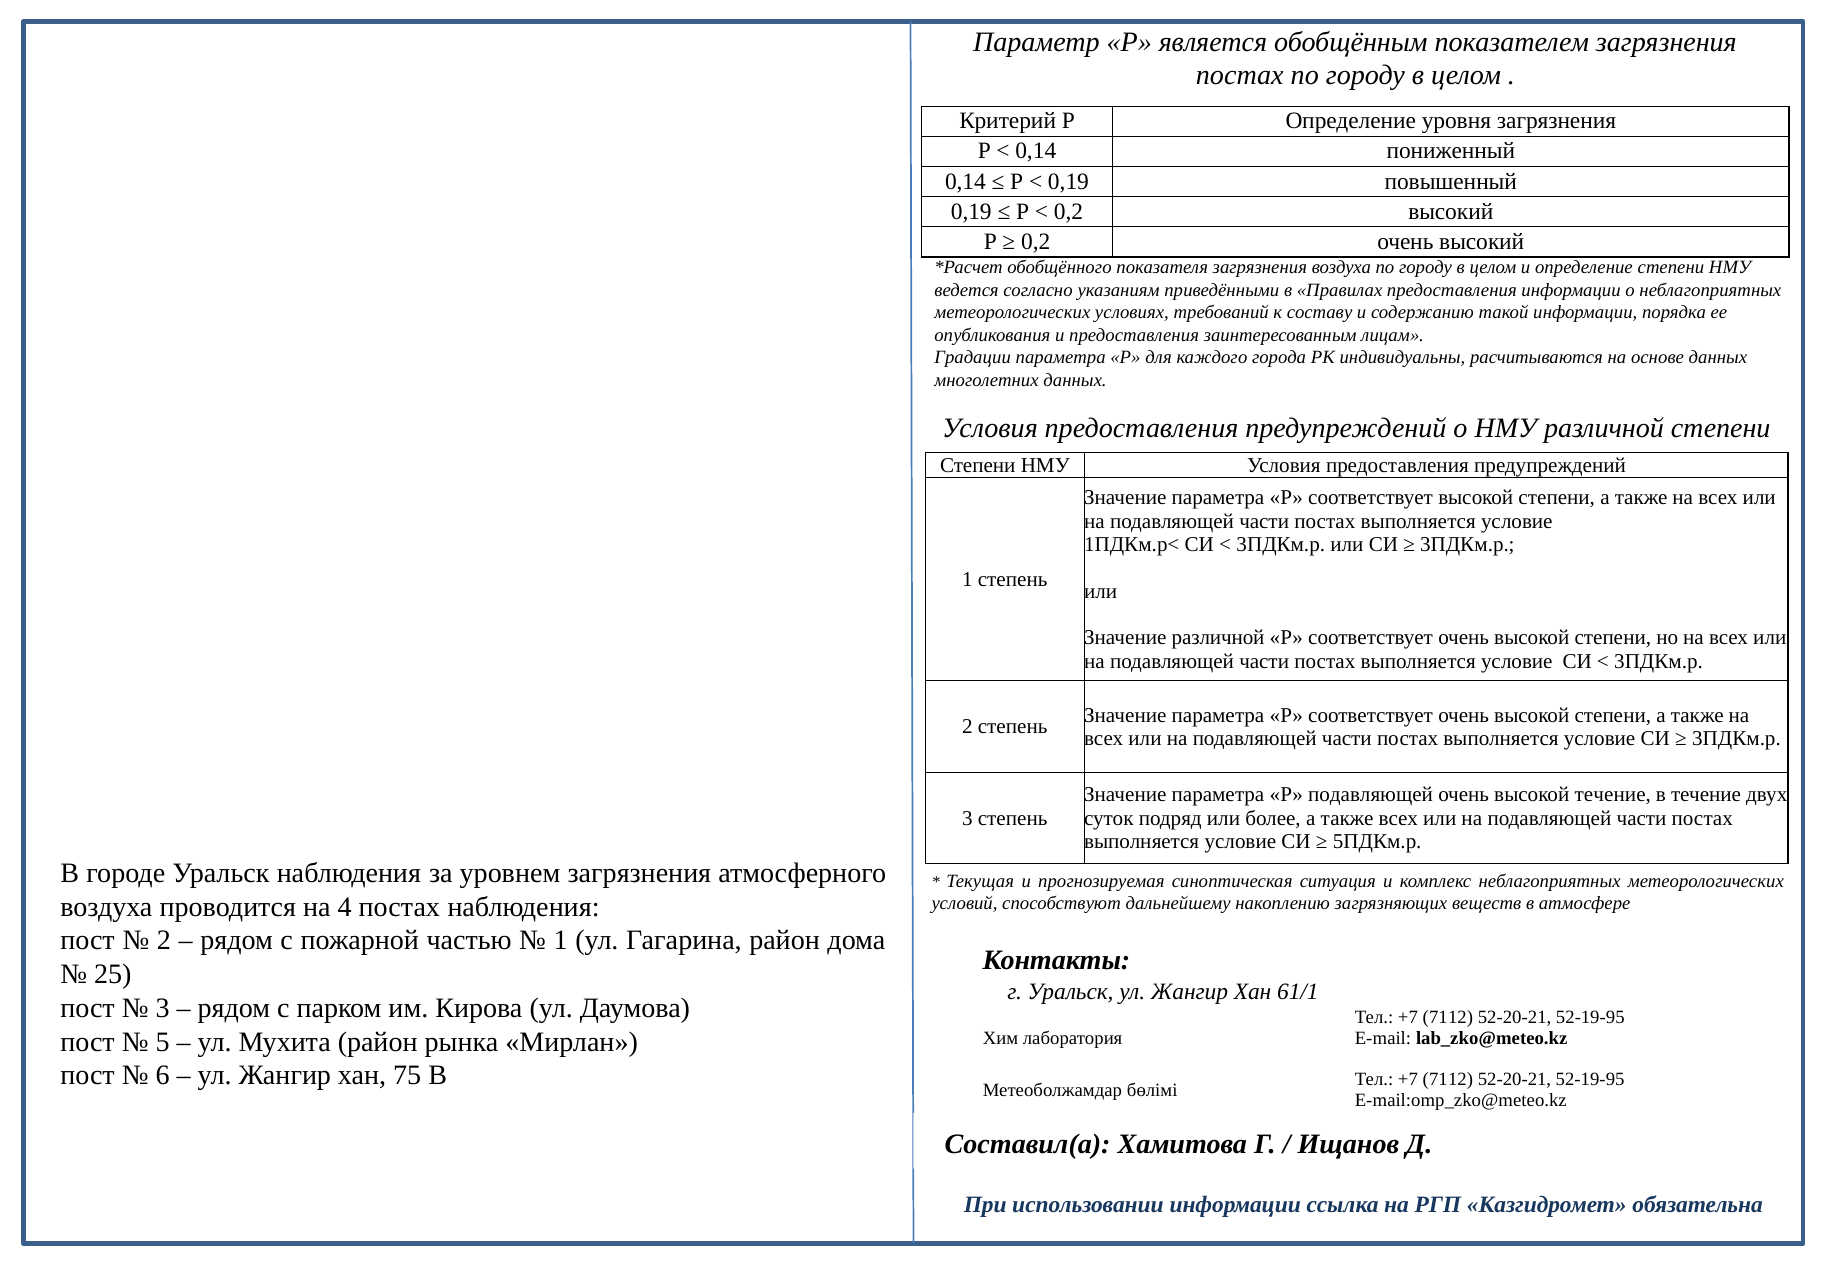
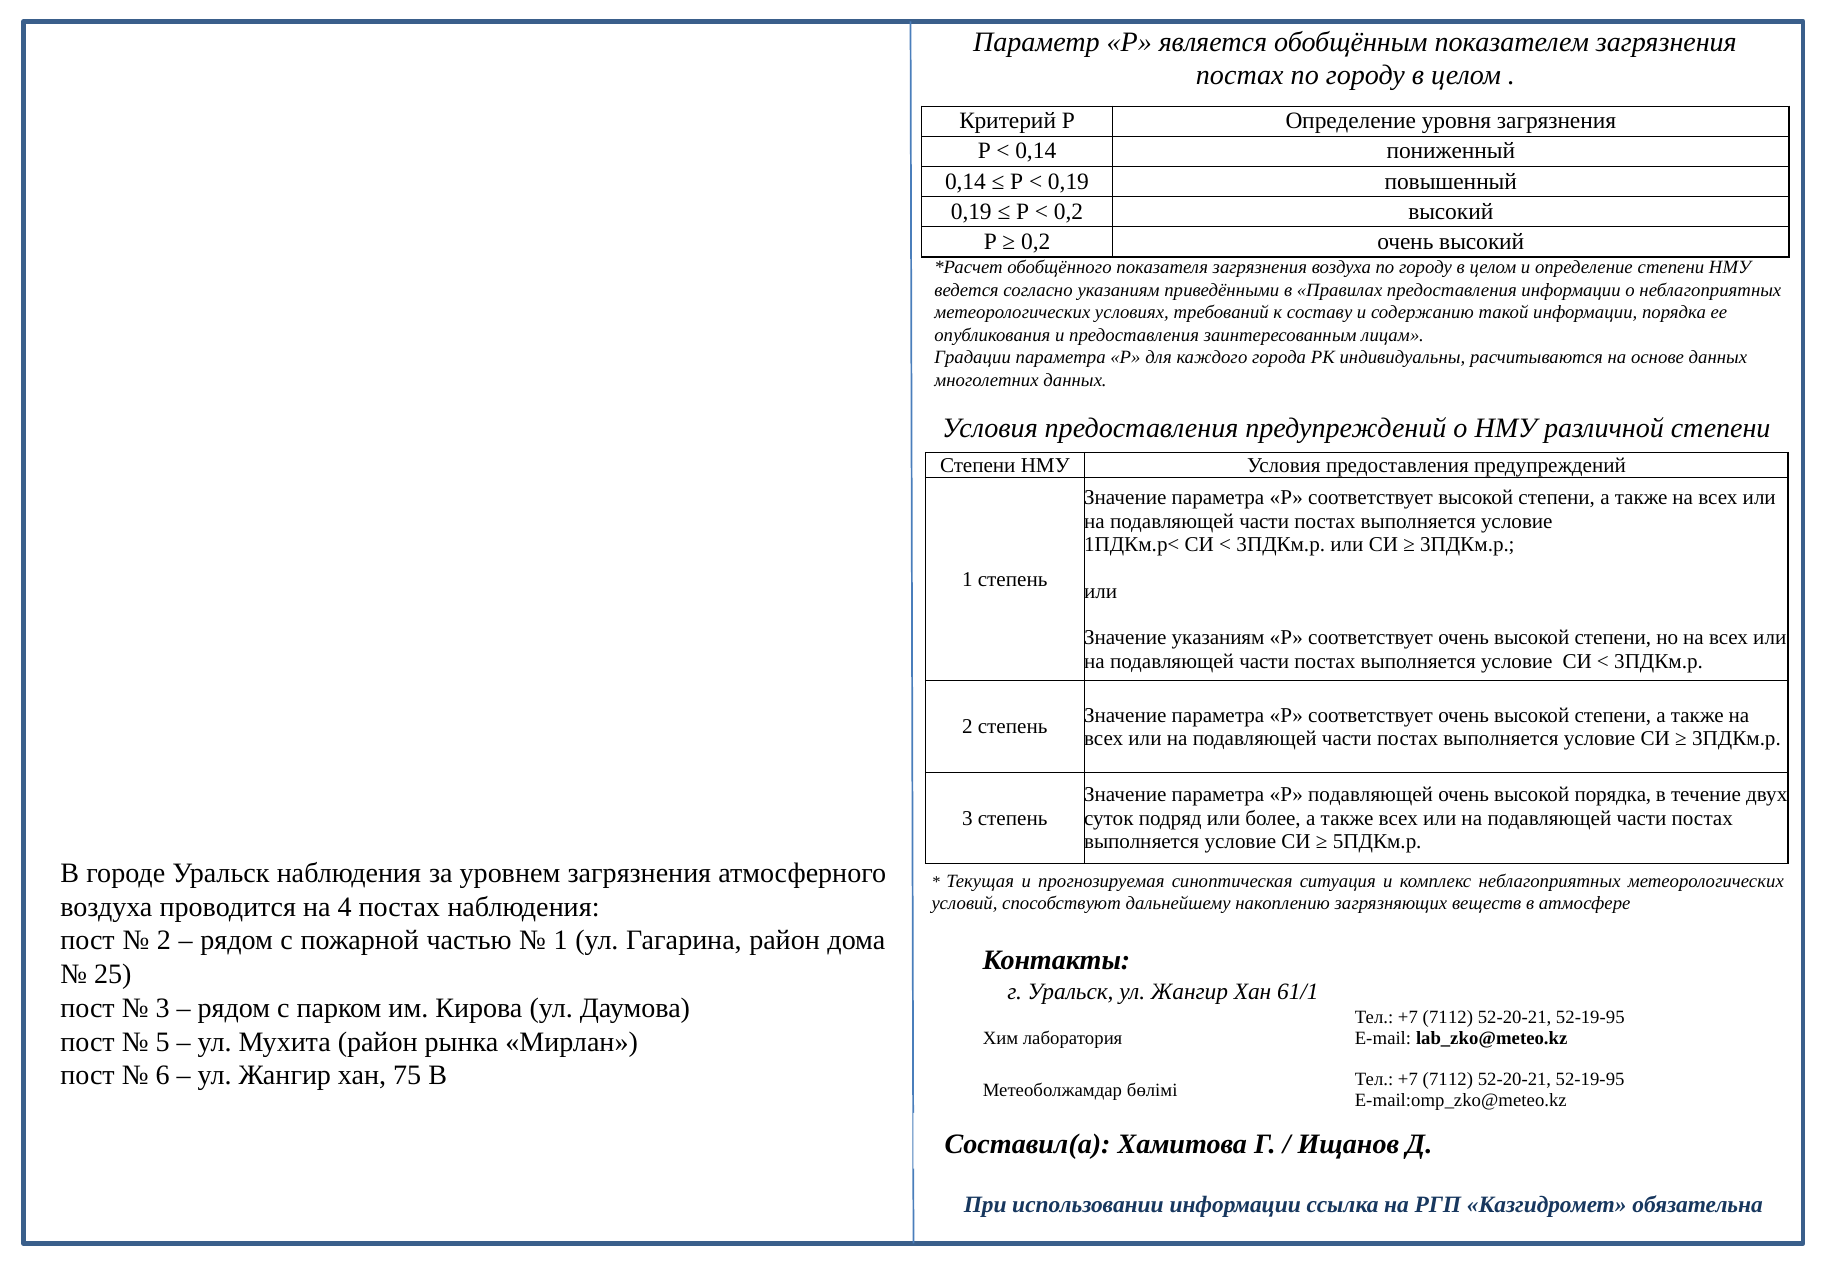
Значение различной: различной -> указаниям
высокой течение: течение -> порядка
